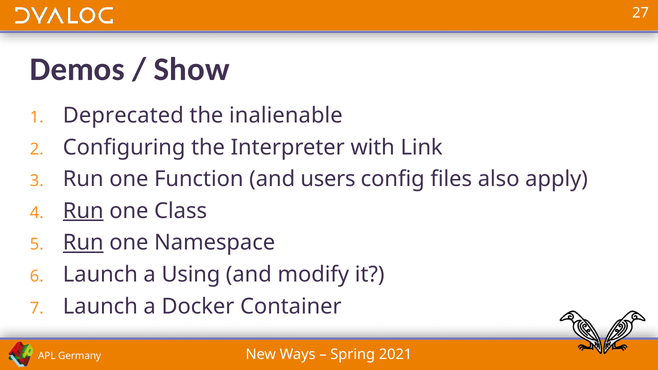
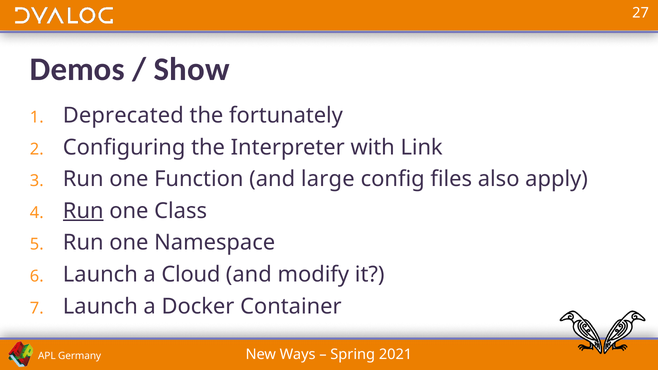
inalienable: inalienable -> fortunately
users: users -> large
Run at (83, 243) underline: present -> none
Using: Using -> Cloud
